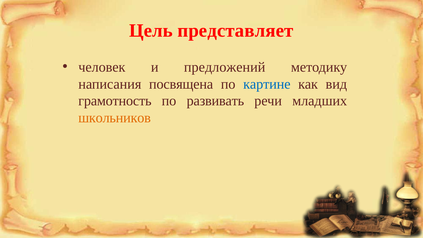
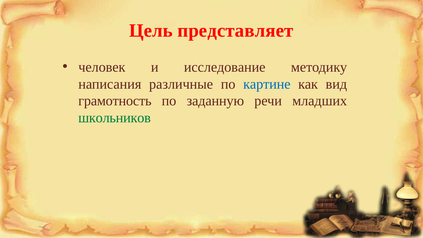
предложений: предложений -> исследование
посвящена: посвящена -> различные
развивать: развивать -> заданную
школьников colour: orange -> green
